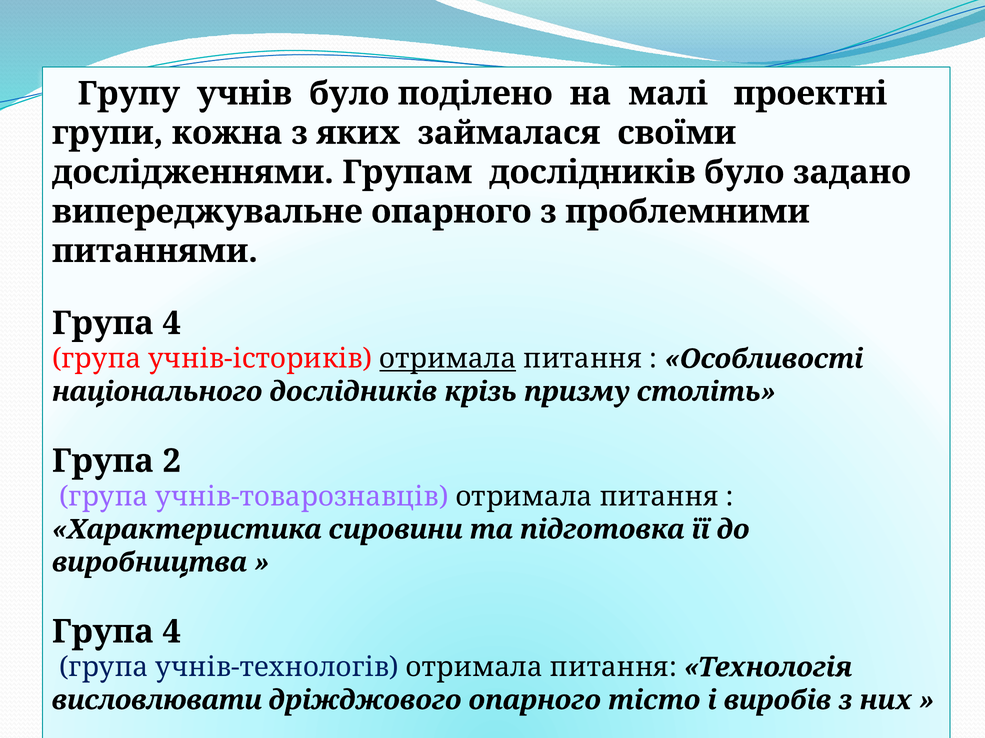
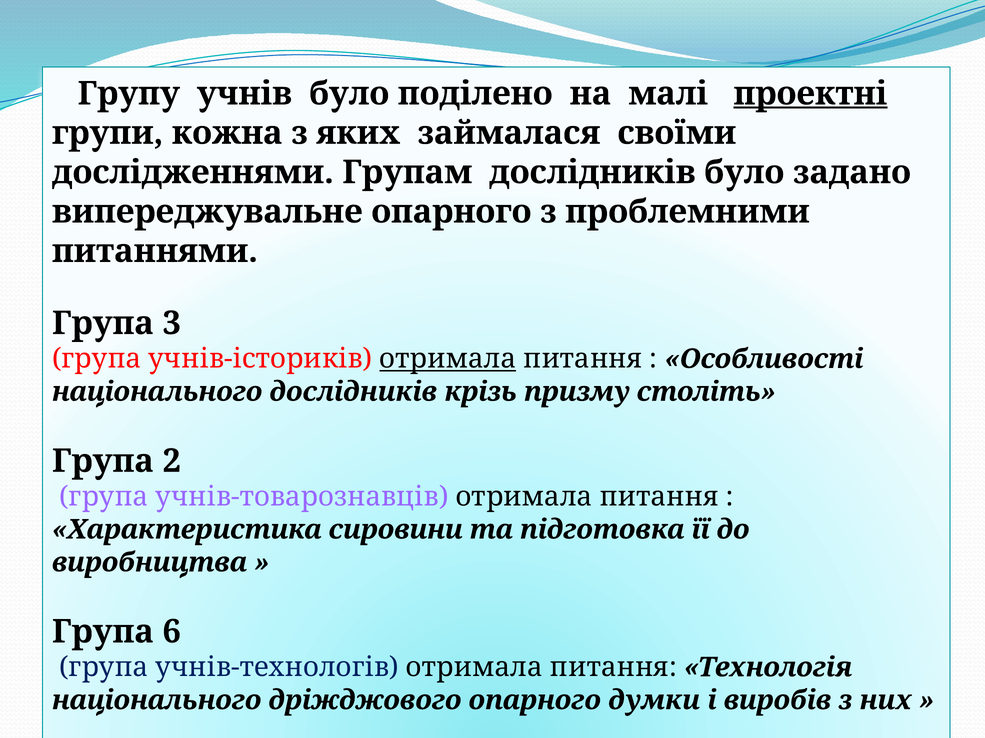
проектні underline: none -> present
4 at (172, 324): 4 -> 3
4 at (172, 632): 4 -> 6
висловлювати at (157, 701): висловлювати -> національного
тісто: тісто -> думки
